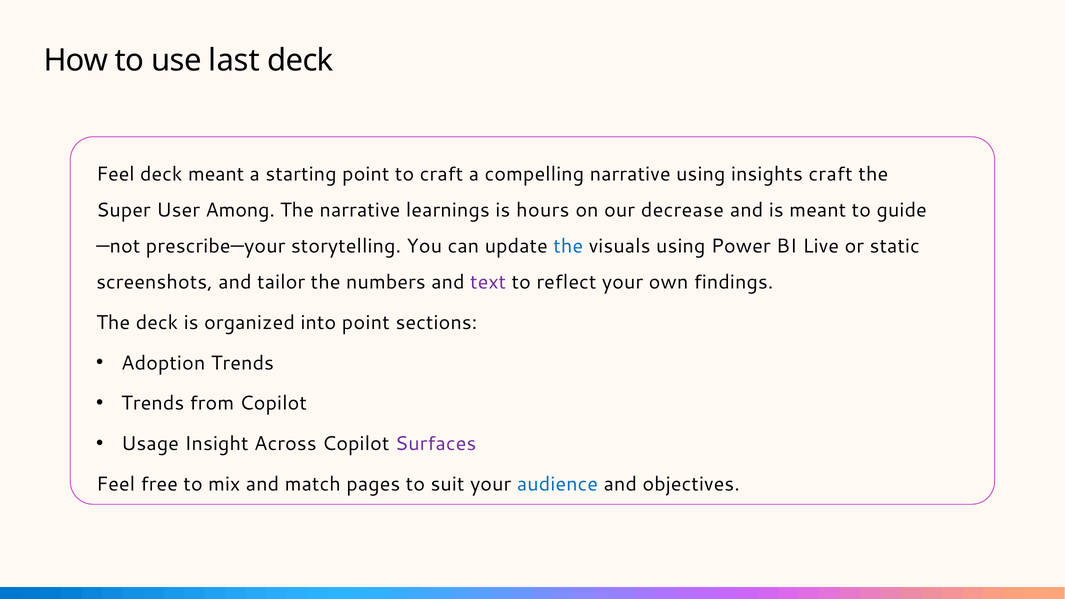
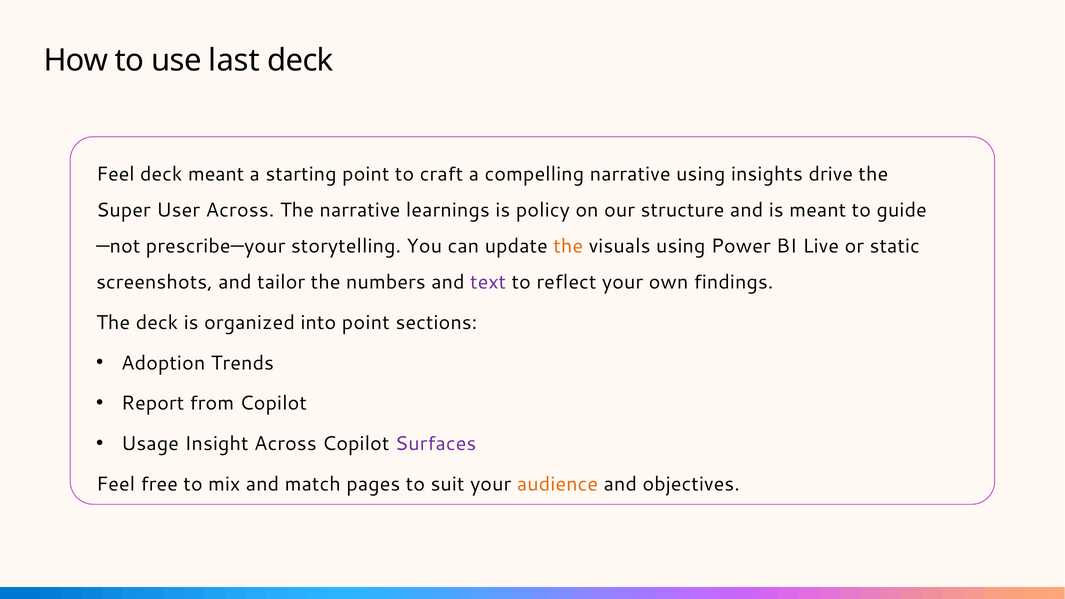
insights craft: craft -> drive
User Among: Among -> Across
hours: hours -> policy
decrease: decrease -> structure
the at (568, 246) colour: blue -> orange
Trends at (153, 403): Trends -> Report
audience colour: blue -> orange
